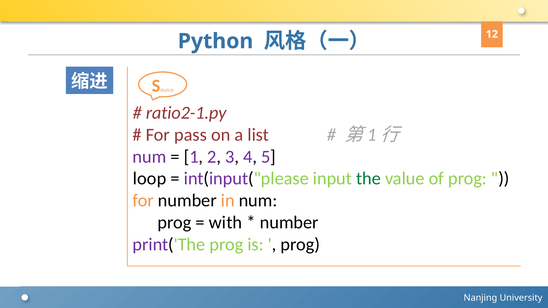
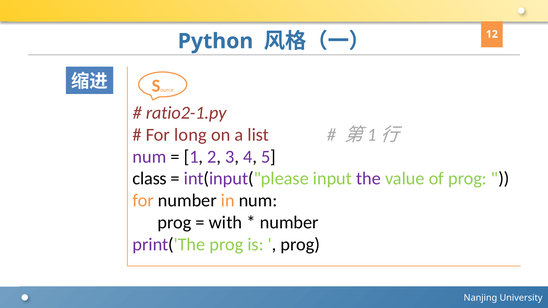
pass: pass -> long
loop: loop -> class
the colour: green -> purple
